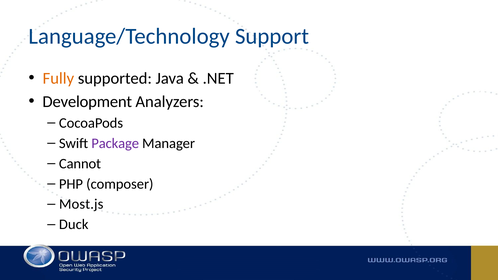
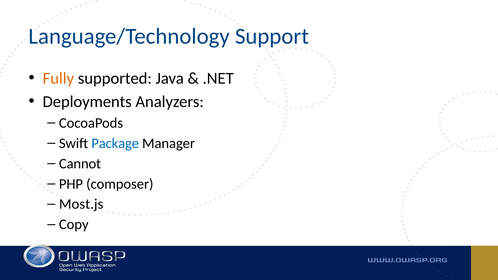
Development: Development -> Deployments
Package colour: purple -> blue
Duck: Duck -> Copy
